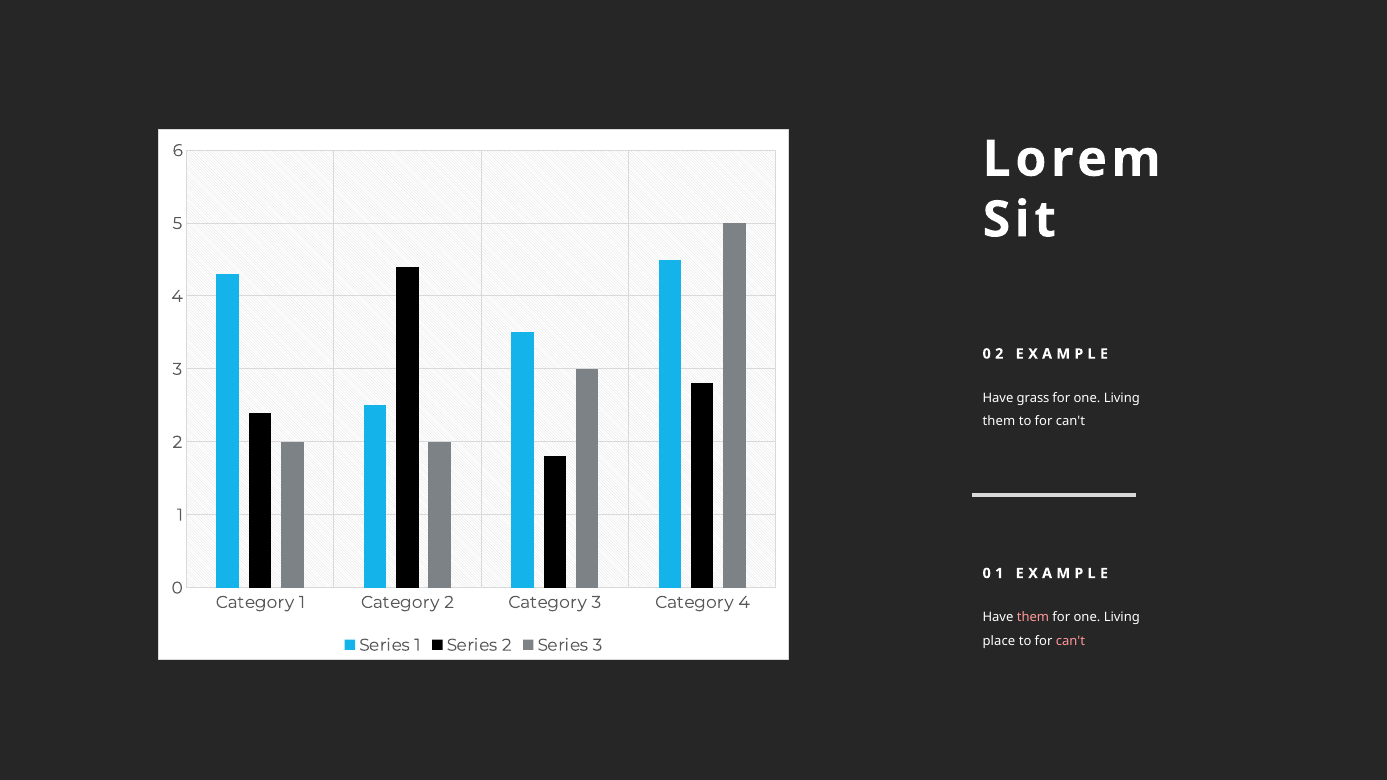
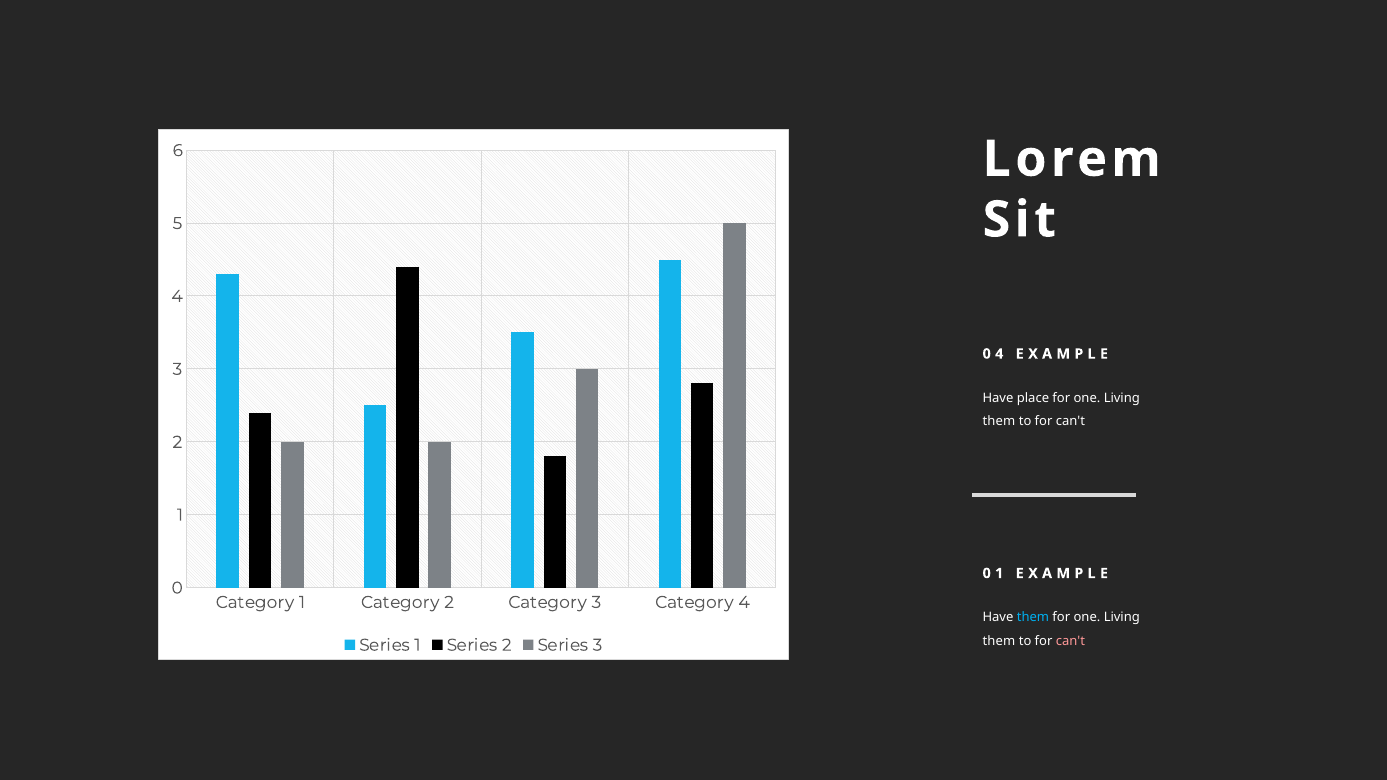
2 at (999, 354): 2 -> 4
grass: grass -> place
them at (1033, 617) colour: pink -> light blue
place at (999, 641): place -> them
